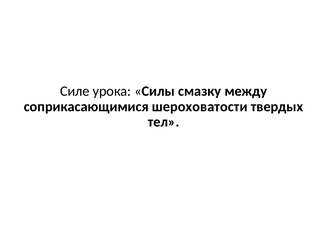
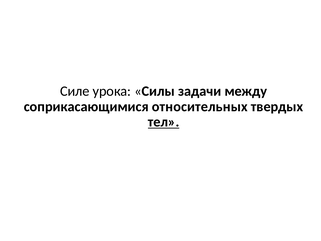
смазку: смазку -> задачи
шероховатости: шероховатости -> относительных
тел underline: none -> present
